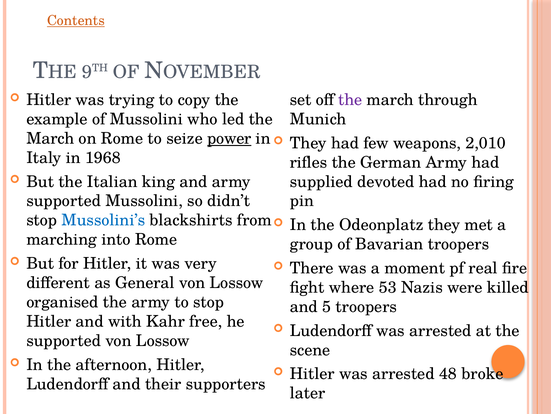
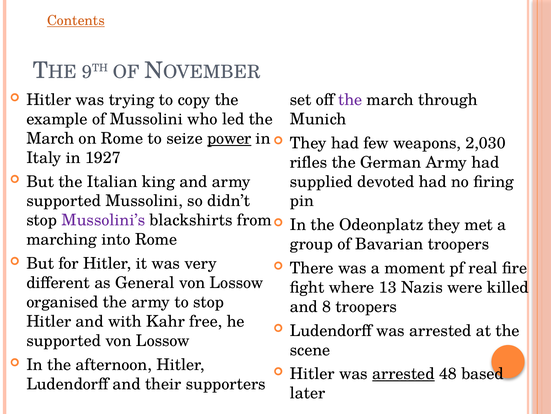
2,010: 2,010 -> 2,030
1968: 1968 -> 1927
Mussolini’s colour: blue -> purple
53: 53 -> 13
5: 5 -> 8
arrested at (403, 373) underline: none -> present
broke: broke -> based
